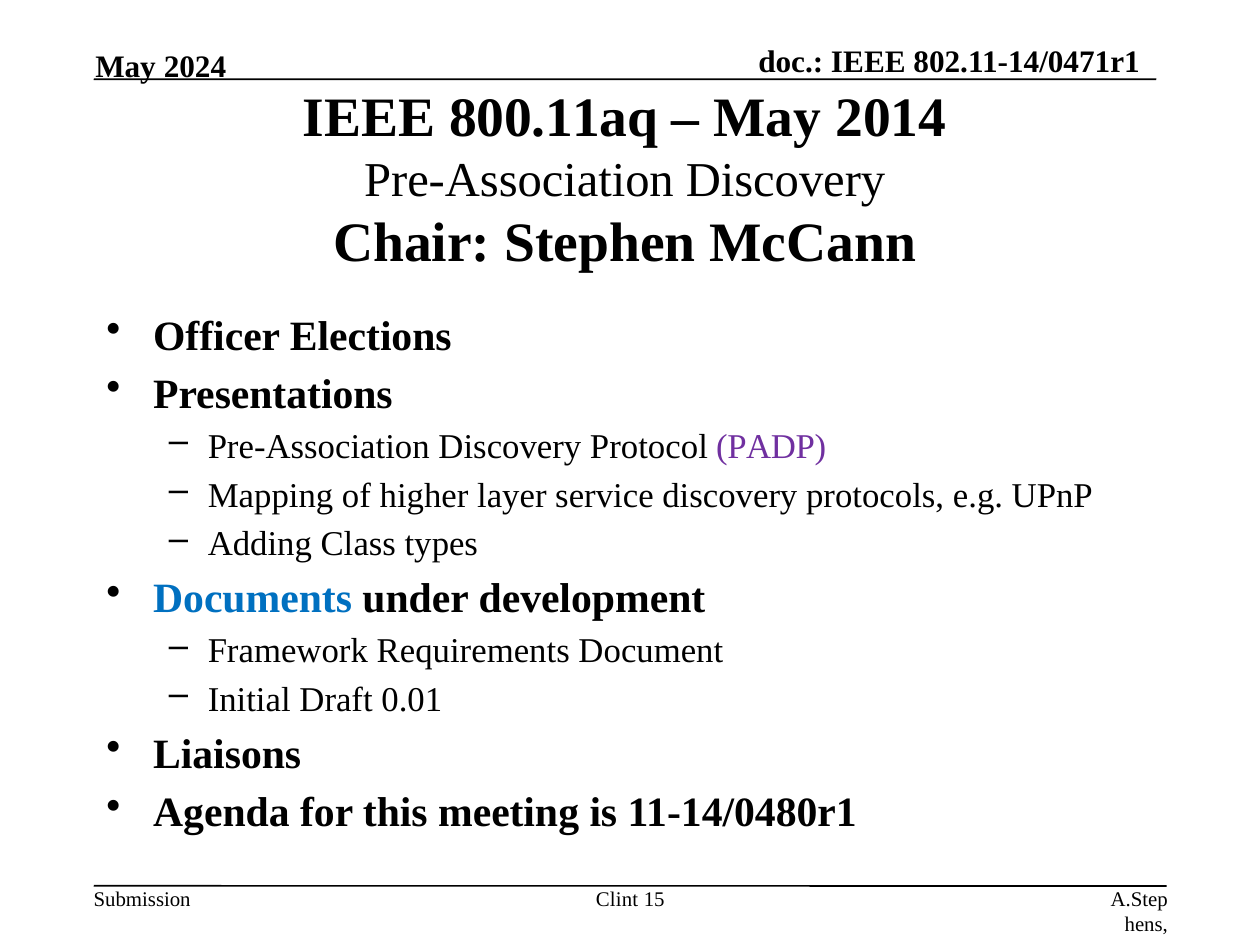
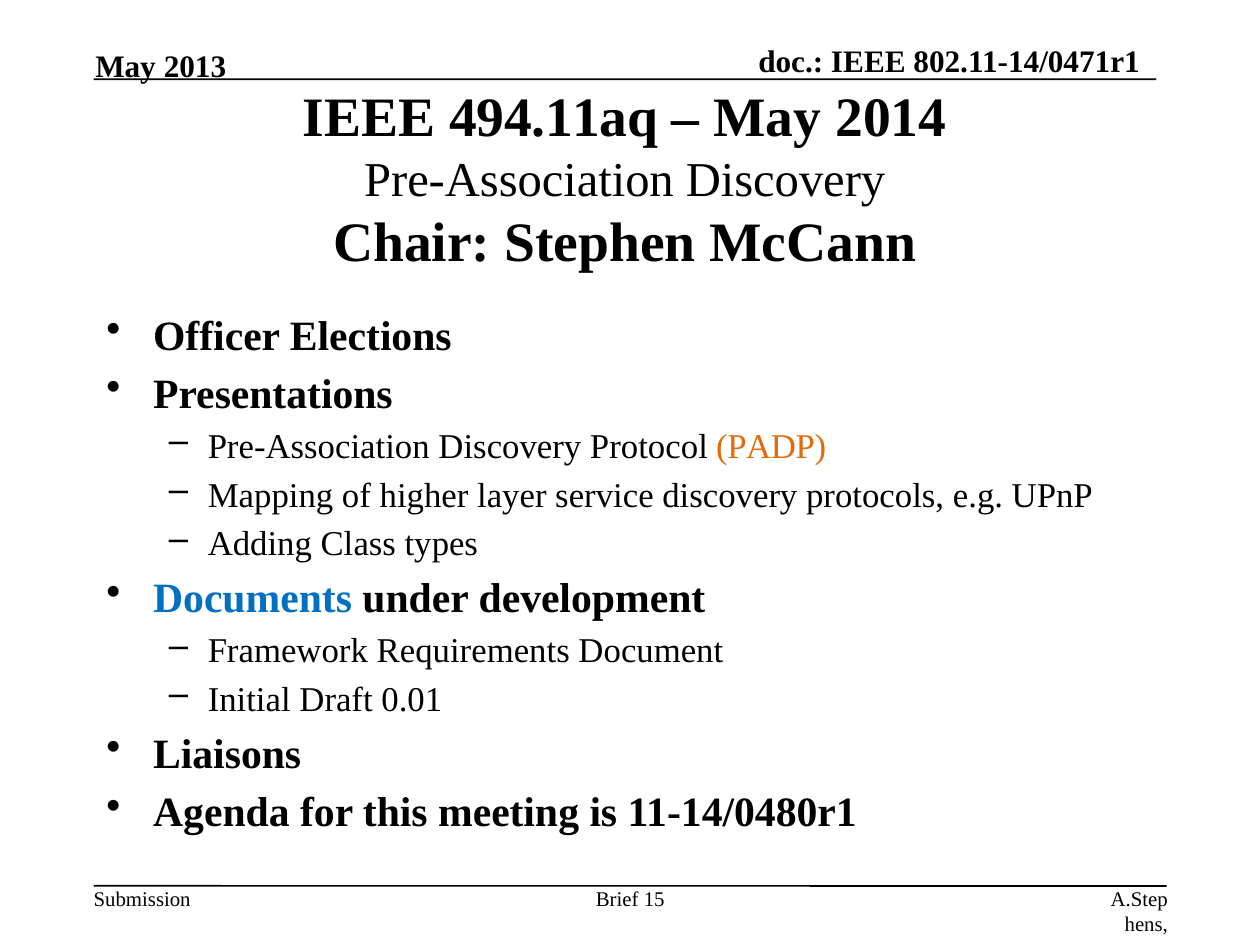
2024: 2024 -> 2013
800.11aq: 800.11aq -> 494.11aq
PADP colour: purple -> orange
Clint: Clint -> Brief
